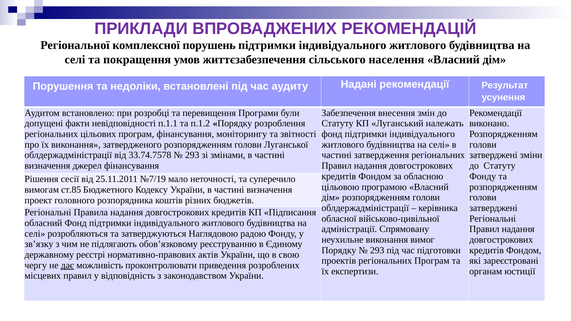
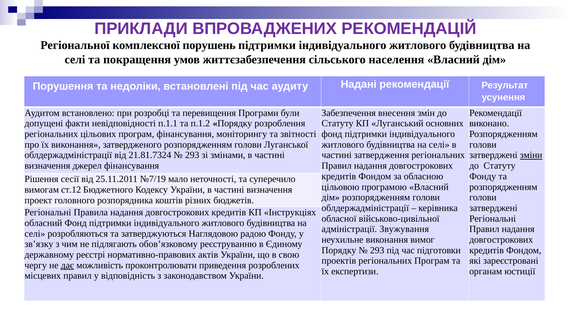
належать: належать -> основних
33.74.7578: 33.74.7578 -> 21.81.7324
зміни underline: none -> present
ст.85: ст.85 -> ст.12
Підписання: Підписання -> Інструкціях
Спрямовану: Спрямовану -> Звужування
